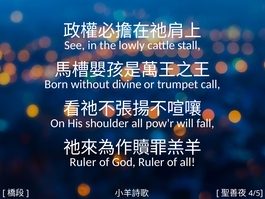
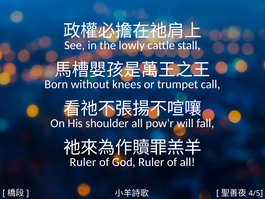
divine: divine -> knees
